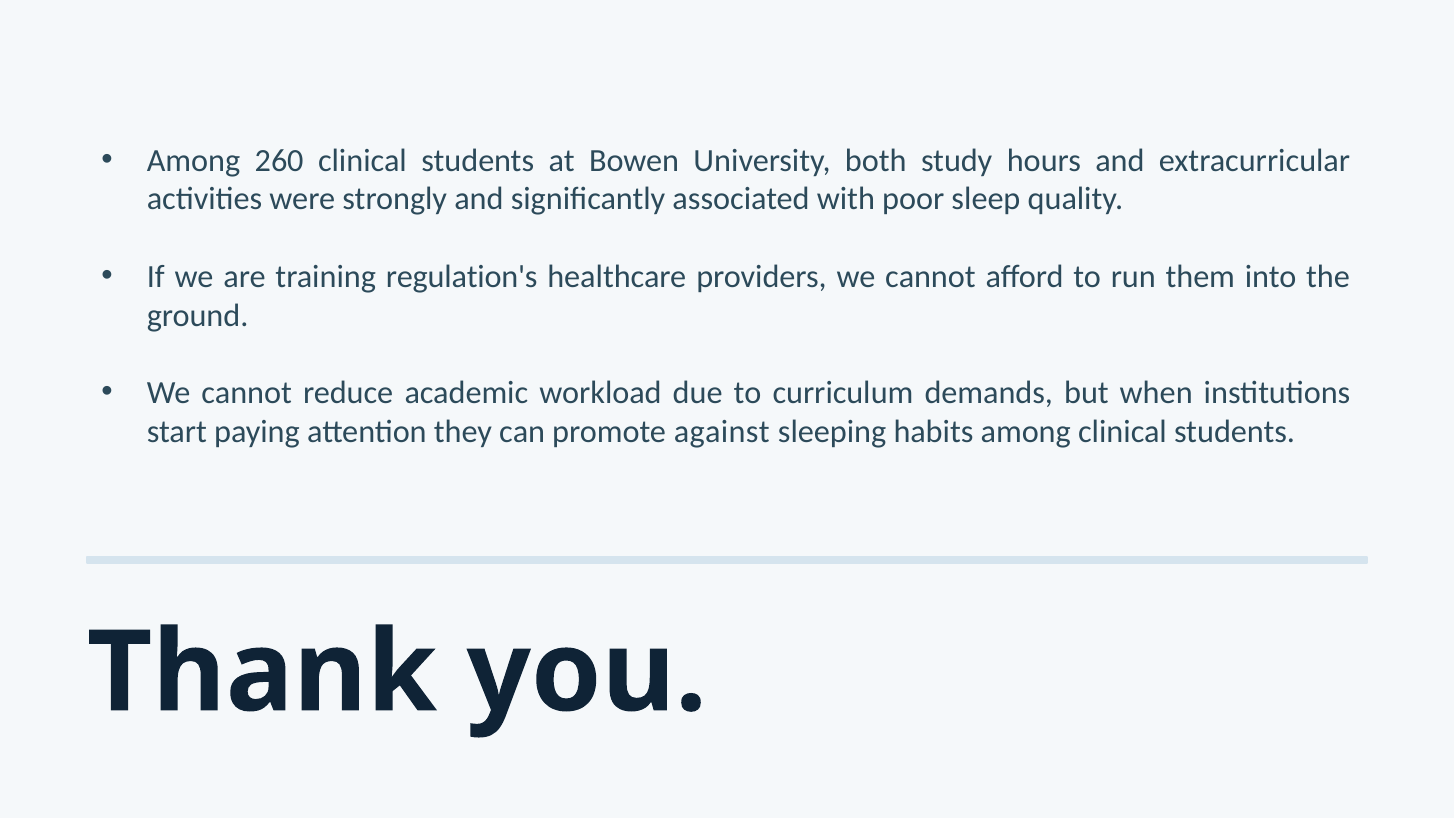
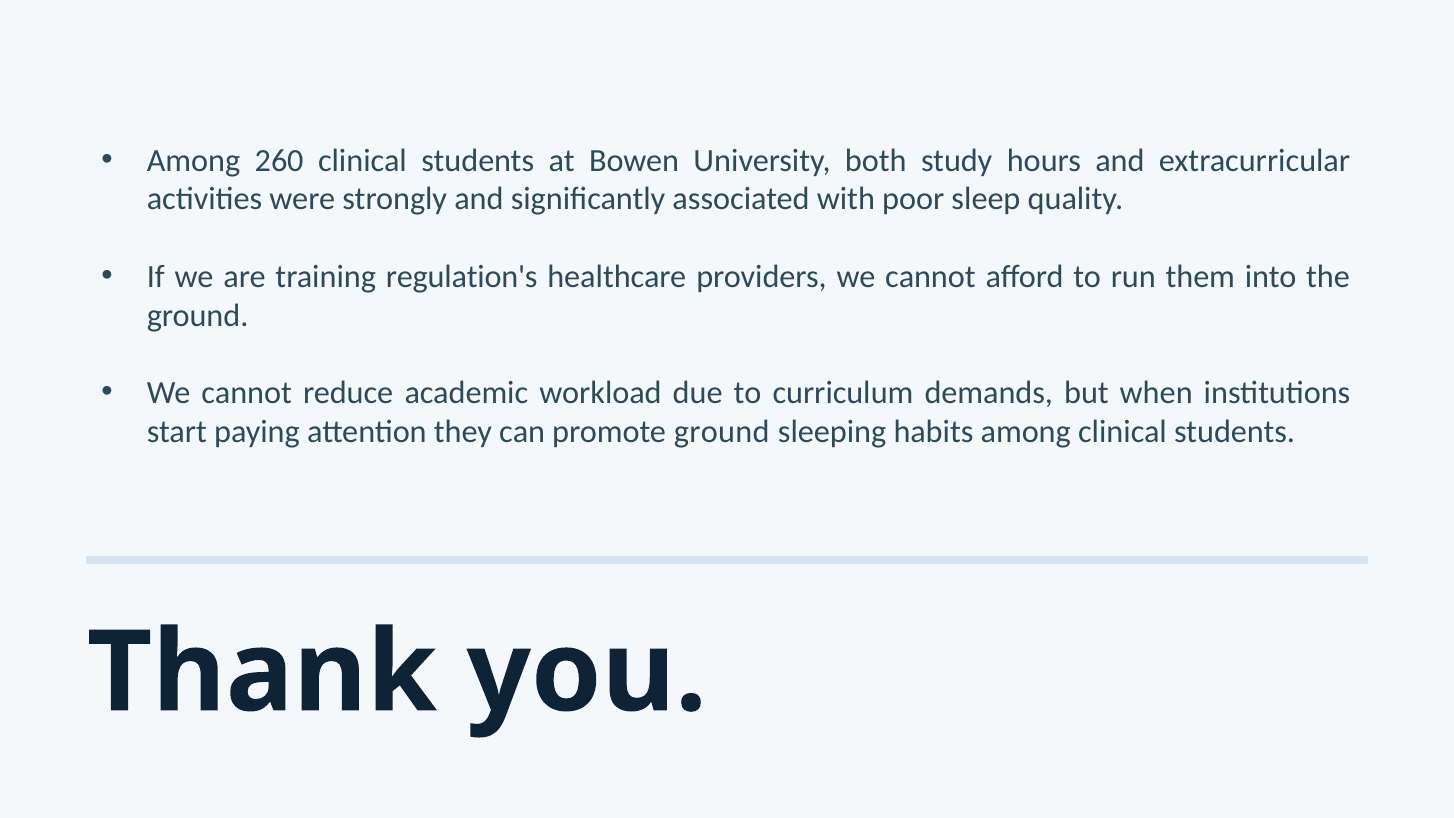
promote against: against -> ground
